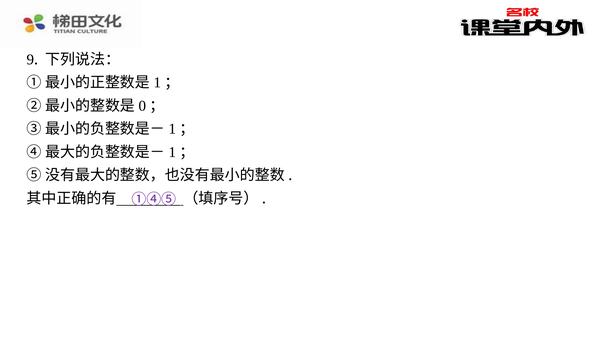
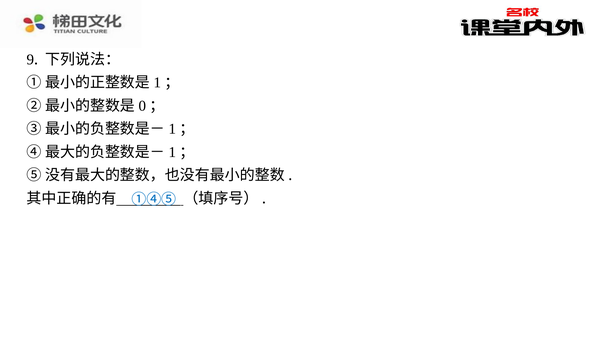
①④⑤ colour: purple -> blue
